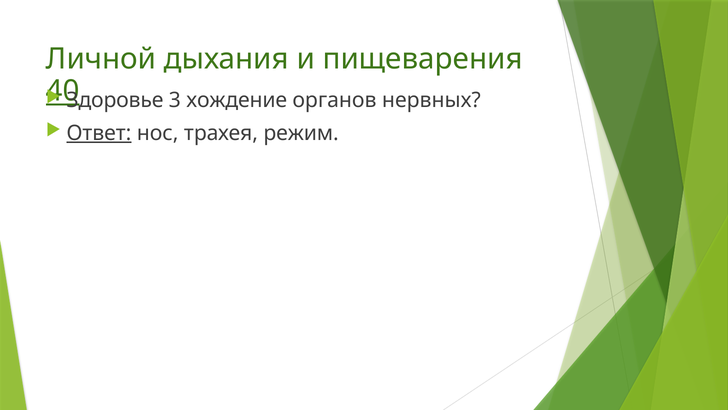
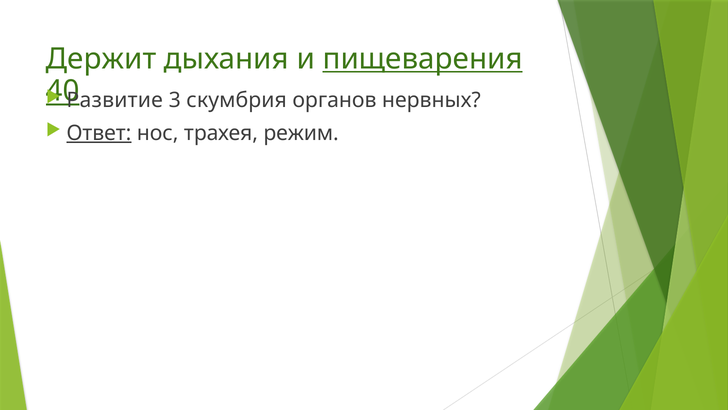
Личной: Личной -> Держит
пищеварения underline: none -> present
Здоровье: Здоровье -> Развитие
хождение: хождение -> скумбрия
